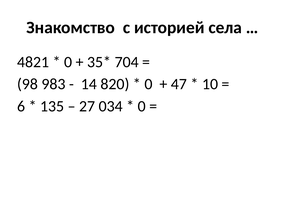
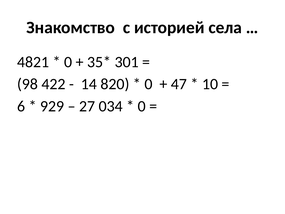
704: 704 -> 301
983: 983 -> 422
135: 135 -> 929
